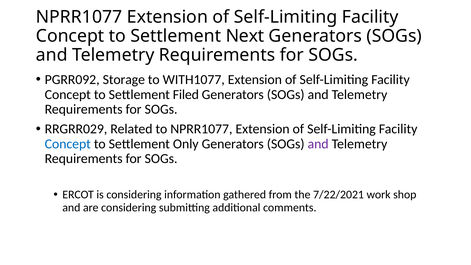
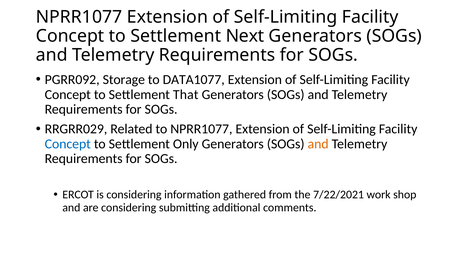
WITH1077: WITH1077 -> DATA1077
Filed: Filed -> That
and at (318, 144) colour: purple -> orange
